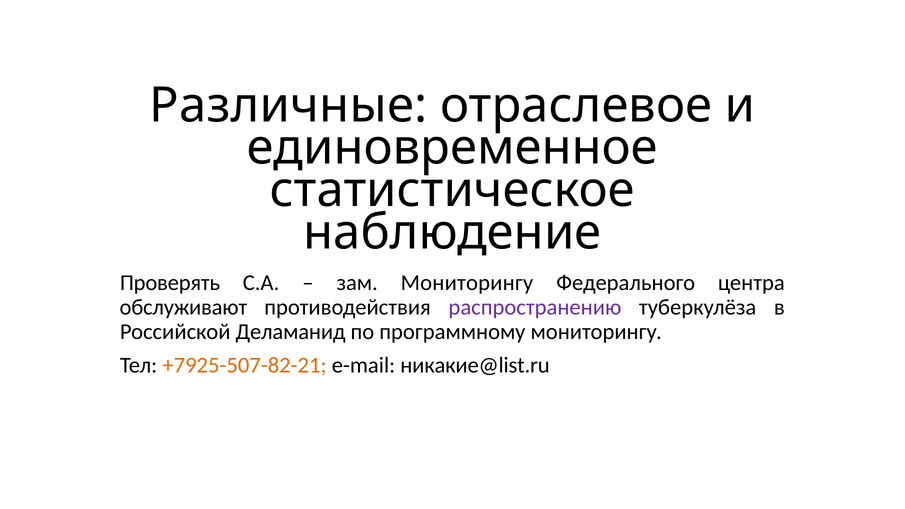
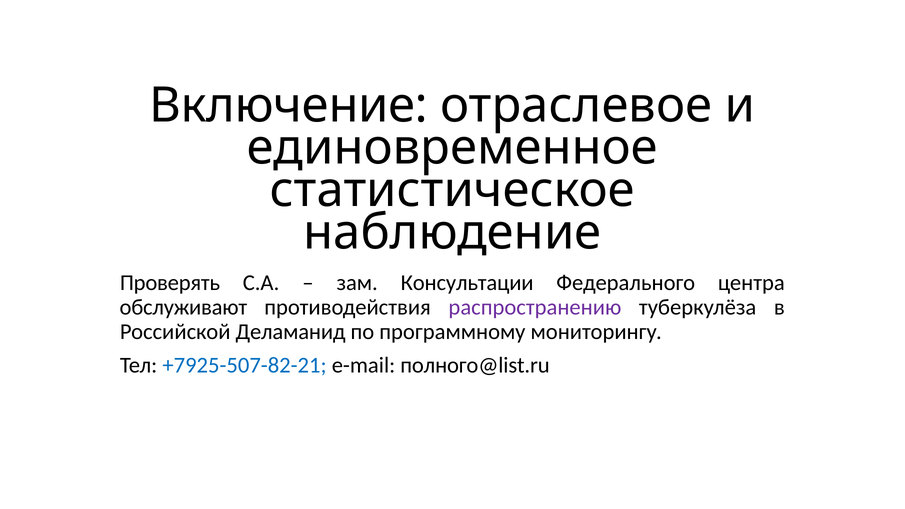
Различные: Различные -> Включение
зам Мониторингу: Мониторингу -> Консультации
+7925-507-82-21 colour: orange -> blue
никакие@list.ru: никакие@list.ru -> полного@list.ru
